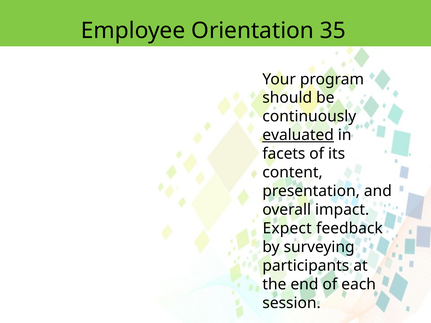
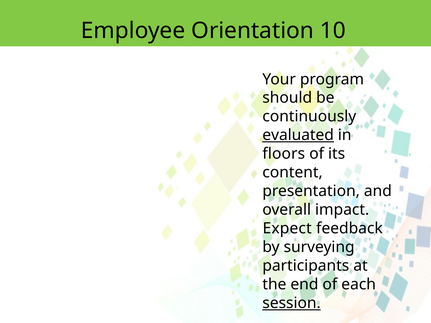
35: 35 -> 10
facets: facets -> floors
session underline: none -> present
